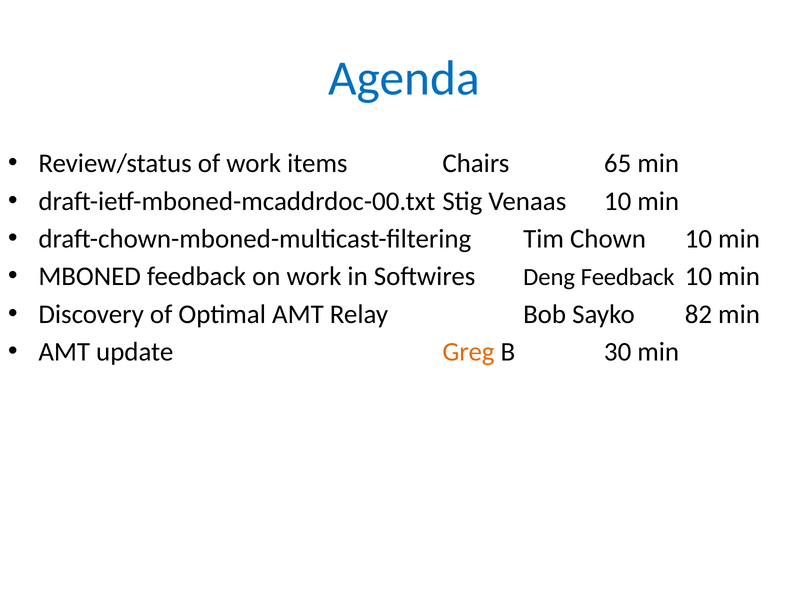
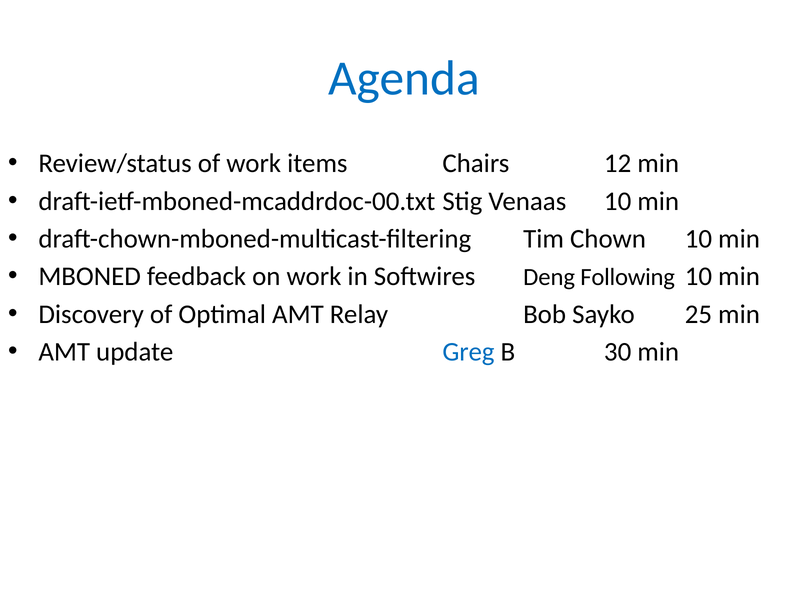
65: 65 -> 12
Deng Feedback: Feedback -> Following
82: 82 -> 25
Greg colour: orange -> blue
